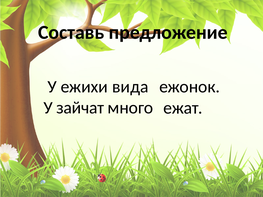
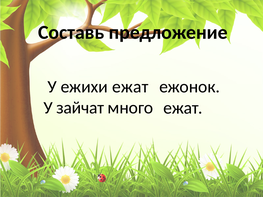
ежихи вида: вида -> ежат
